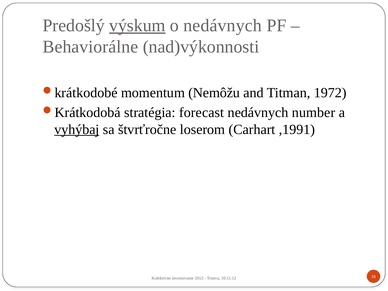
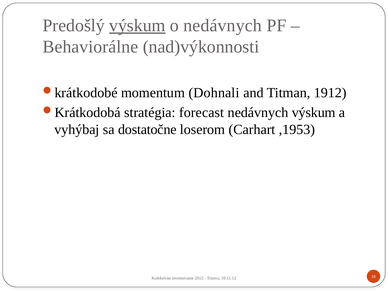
Nemôžu: Nemôžu -> Dohnali
1972: 1972 -> 1912
nedávnych number: number -> výskum
vyhýbaj underline: present -> none
štvrťročne: štvrťročne -> dostatočne
,1991: ,1991 -> ,1953
